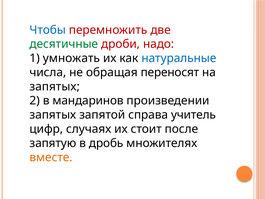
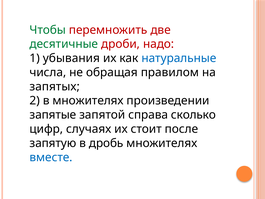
Чтобы colour: blue -> green
умножать: умножать -> убывания
переносят: переносят -> правилом
в мандаринов: мандаринов -> множителях
запятых at (53, 115): запятых -> запятые
учитель: учитель -> сколько
вместе colour: orange -> blue
